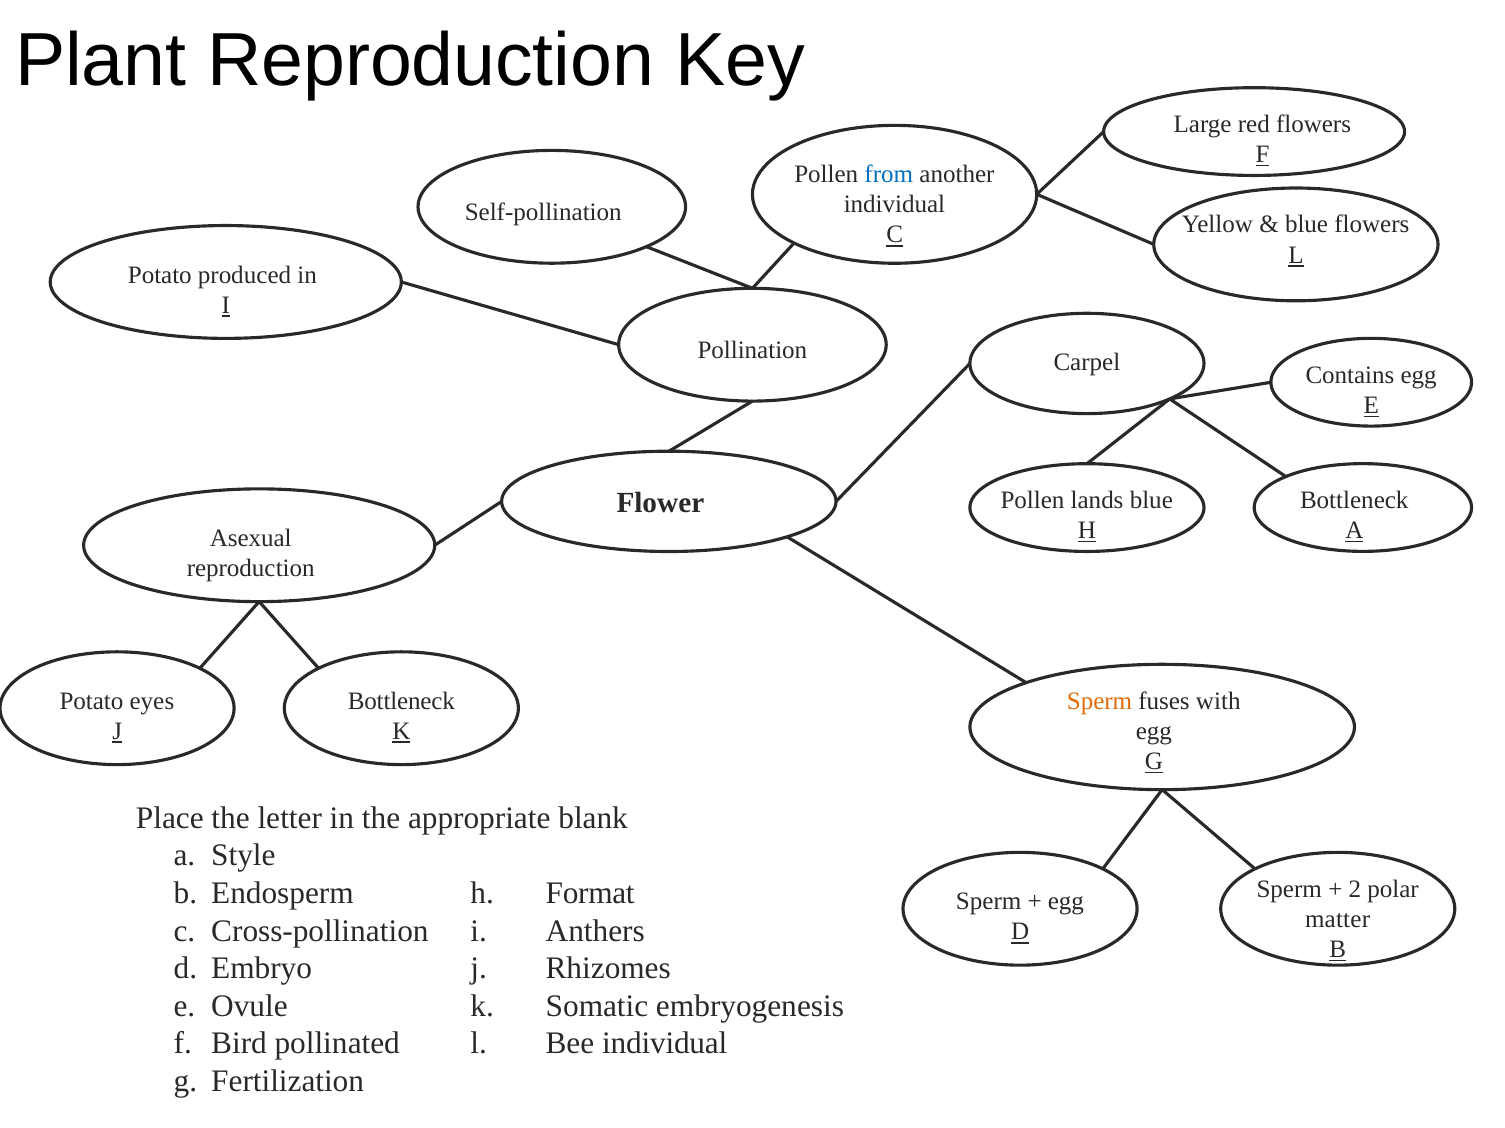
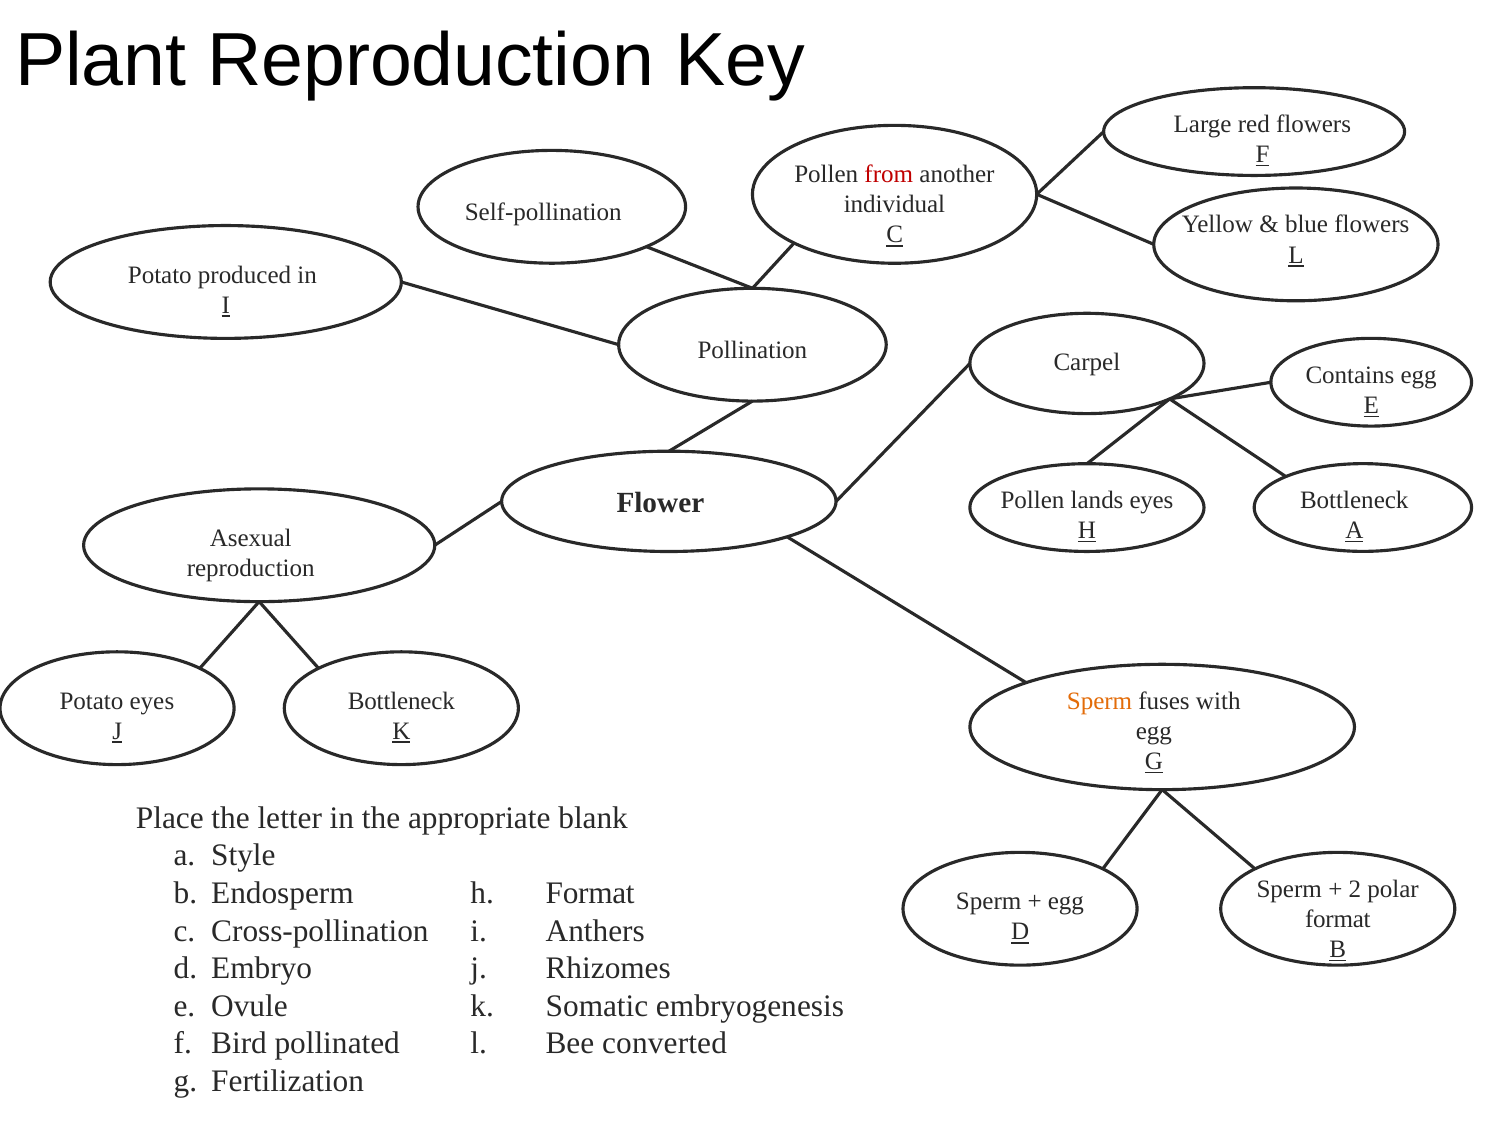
from colour: blue -> red
lands blue: blue -> eyes
matter at (1338, 920): matter -> format
Bee individual: individual -> converted
